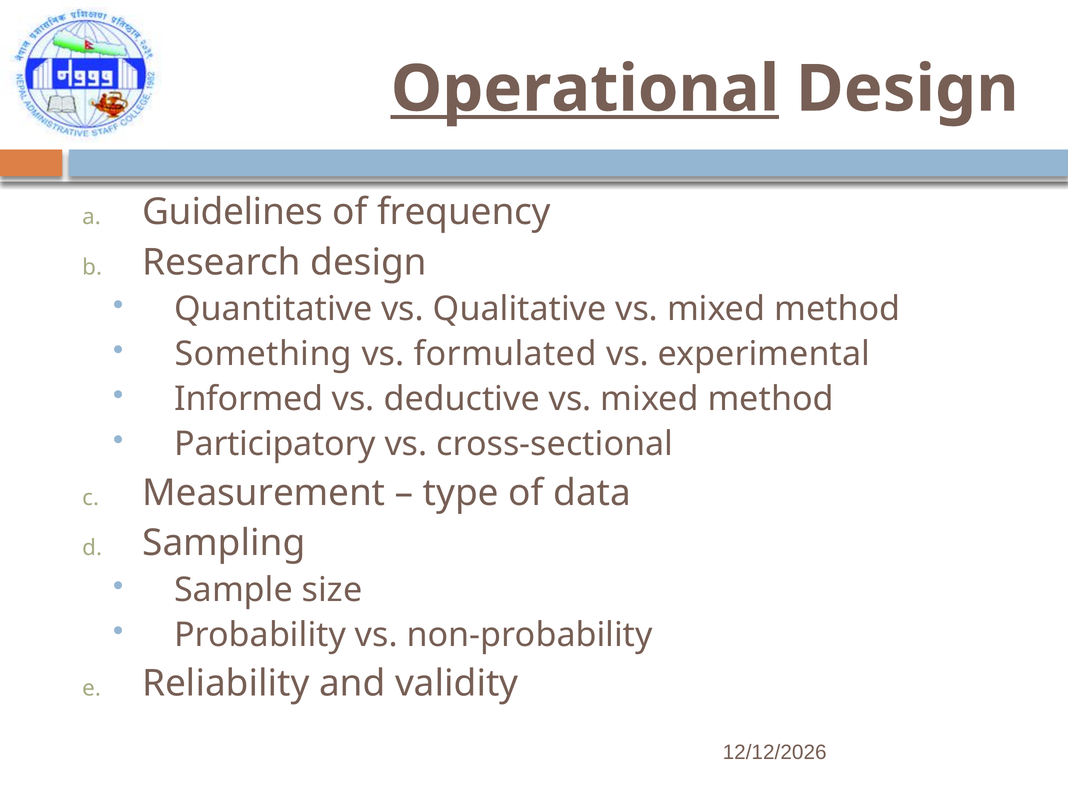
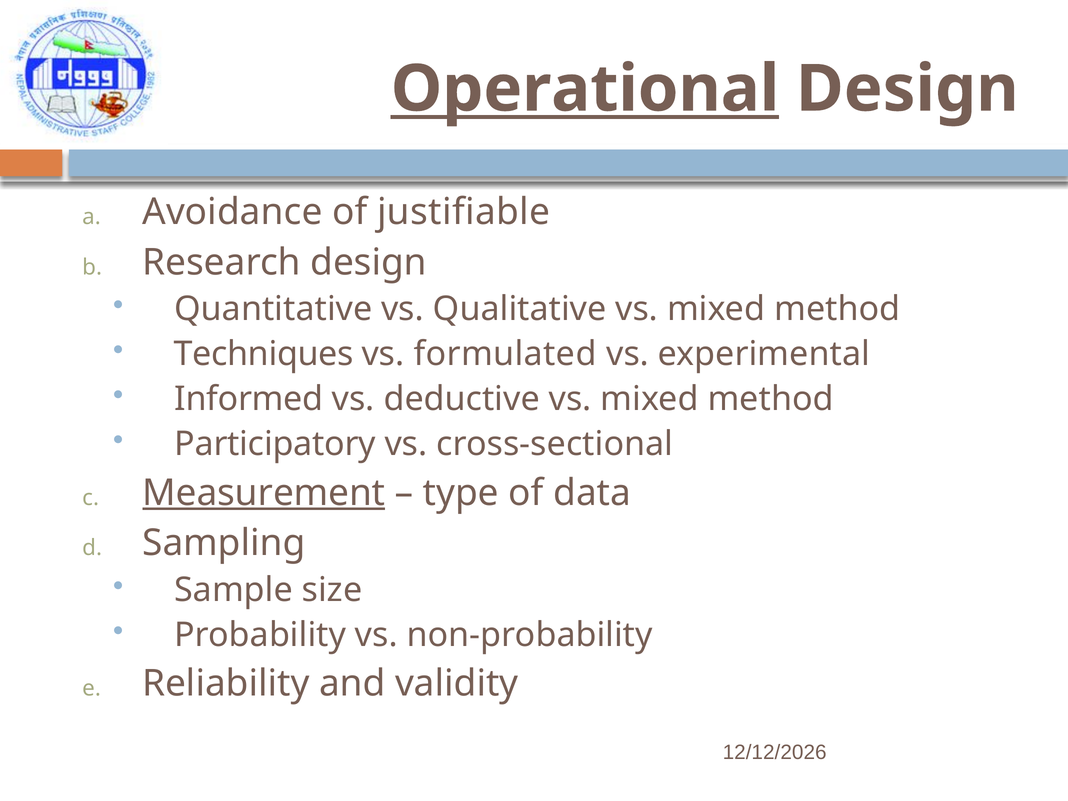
Guidelines: Guidelines -> Avoidance
frequency: frequency -> justifiable
Something: Something -> Techniques
Measurement underline: none -> present
